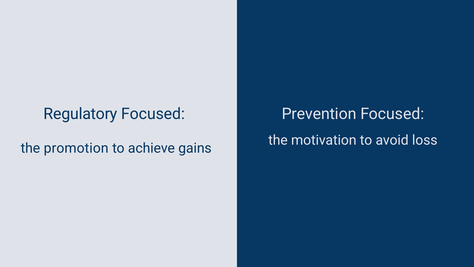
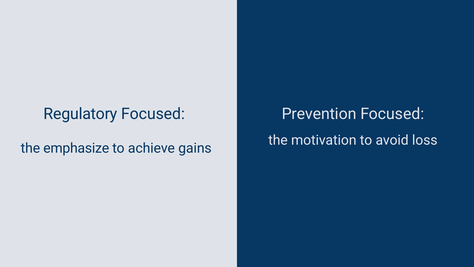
promotion: promotion -> emphasize
